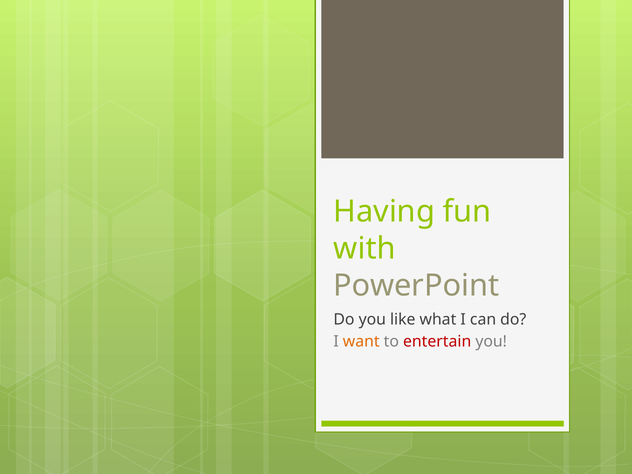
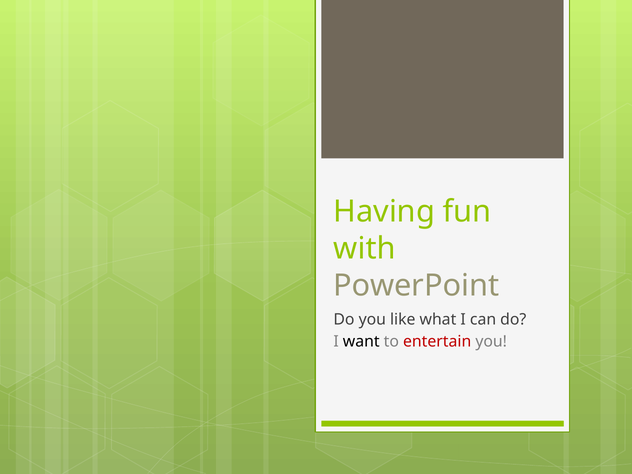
want colour: orange -> black
